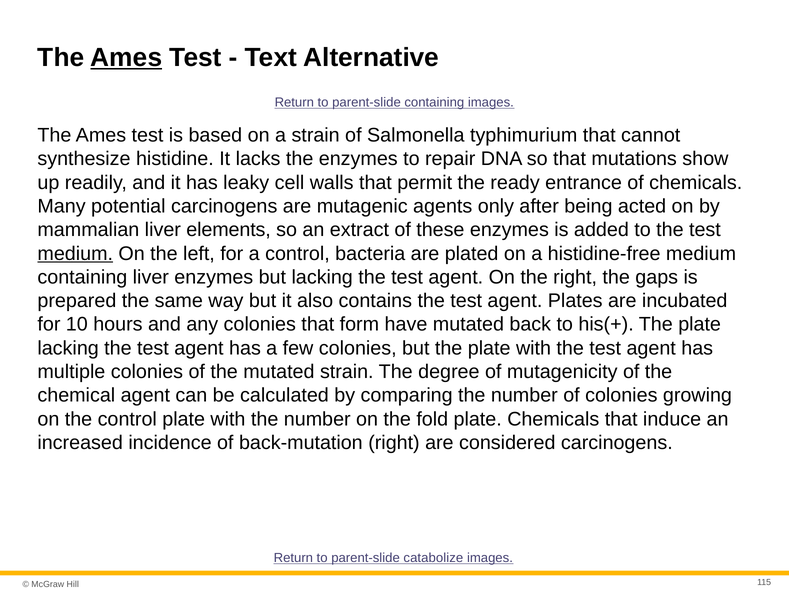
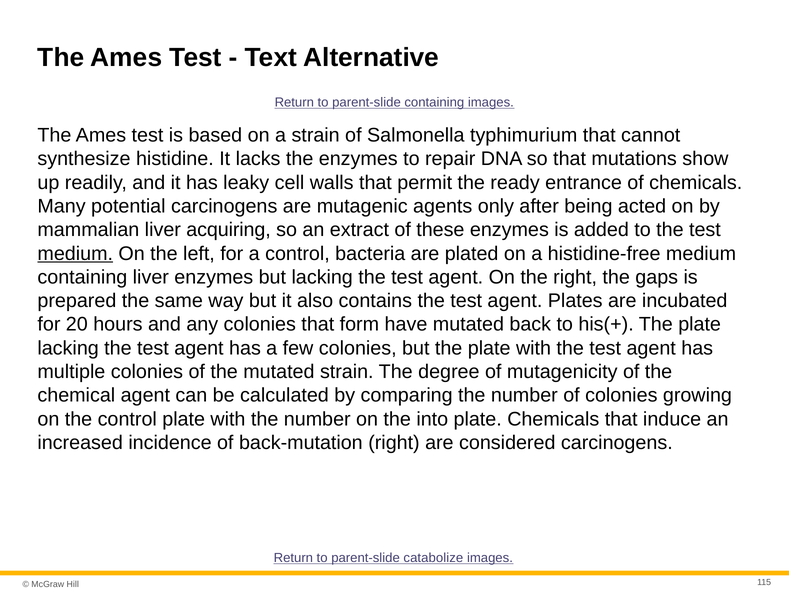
Ames at (126, 57) underline: present -> none
elements: elements -> acquiring
10: 10 -> 20
fold: fold -> into
